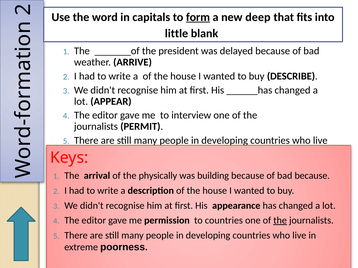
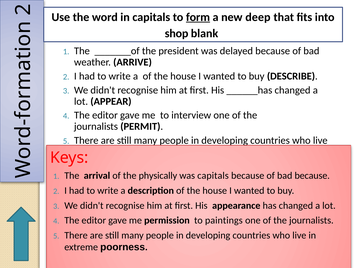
little: little -> shop
was building: building -> capitals
to countries: countries -> paintings
the at (280, 221) underline: present -> none
